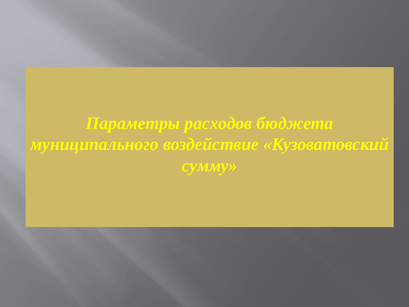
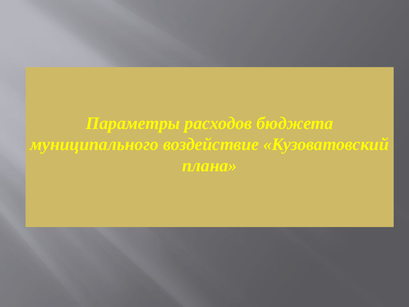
сумму: сумму -> плана
